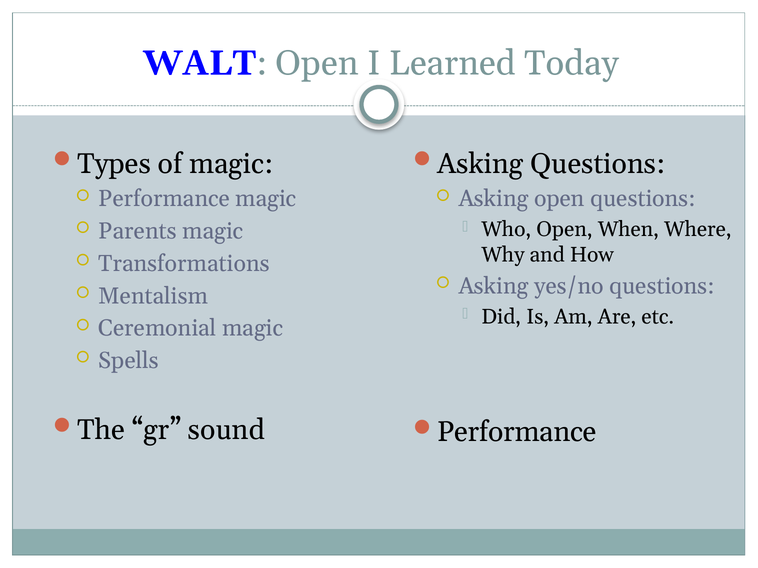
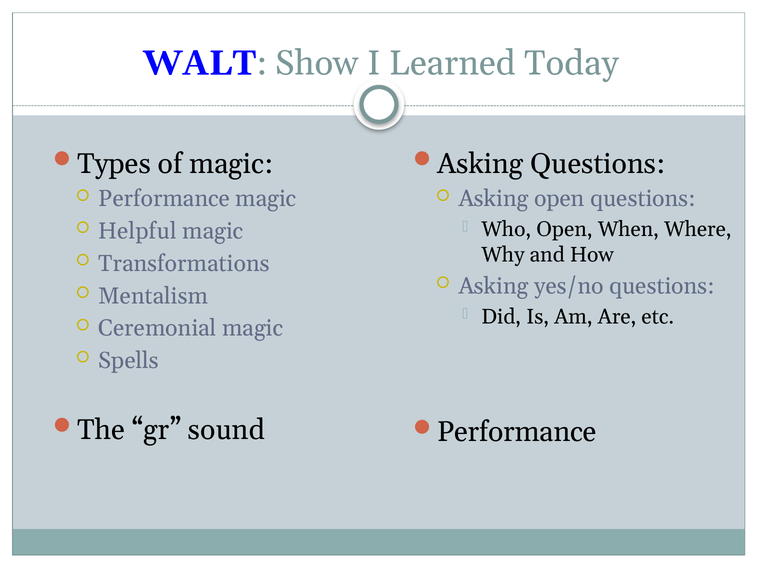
Open at (317, 63): Open -> Show
Parents: Parents -> Helpful
